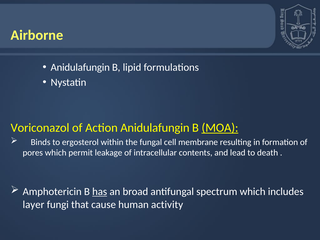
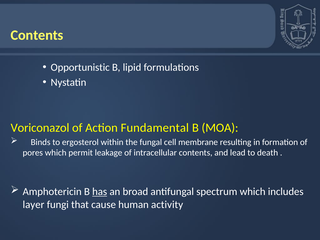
Airborne at (37, 35): Airborne -> Contents
Anidulafungin at (80, 67): Anidulafungin -> Opportunistic
Action Anidulafungin: Anidulafungin -> Fundamental
MOA underline: present -> none
